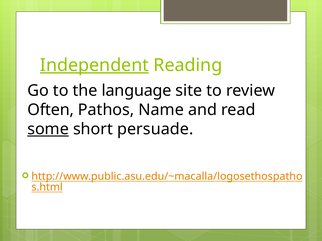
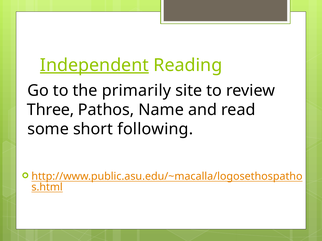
language: language -> primarily
Often: Often -> Three
some underline: present -> none
persuade: persuade -> following
